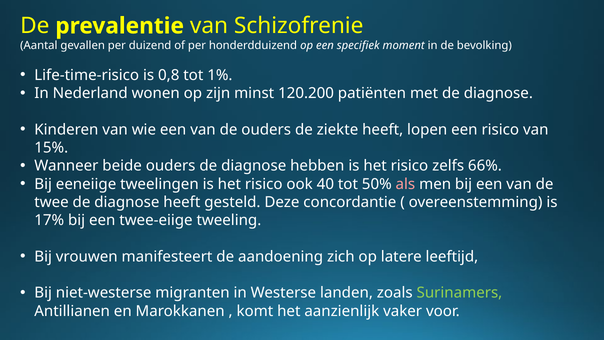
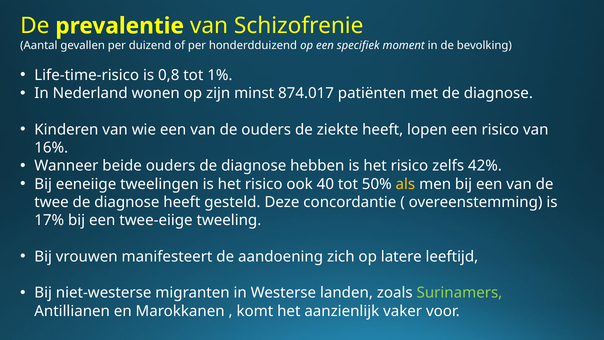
120.200: 120.200 -> 874.017
15%: 15% -> 16%
66%: 66% -> 42%
als colour: pink -> yellow
